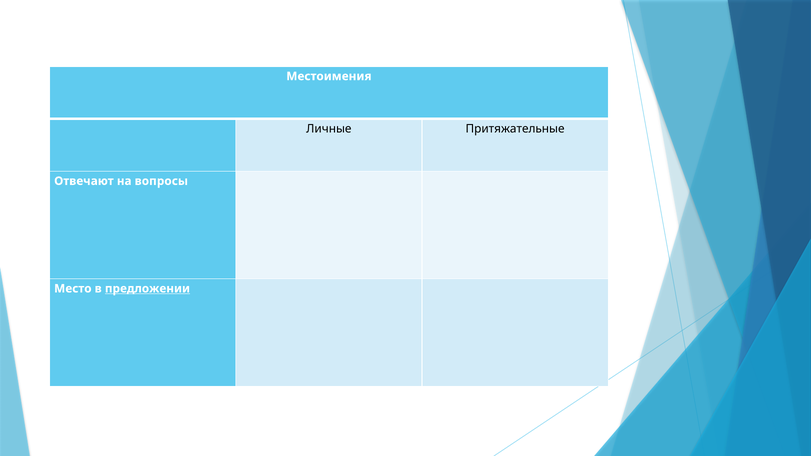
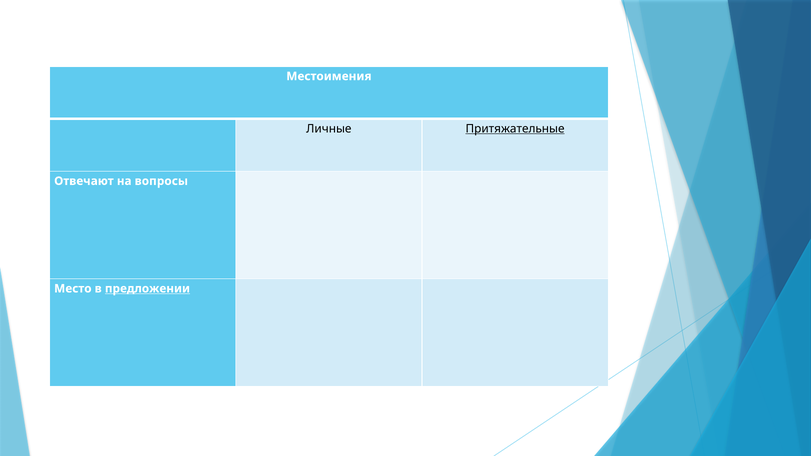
Притяжательные underline: none -> present
